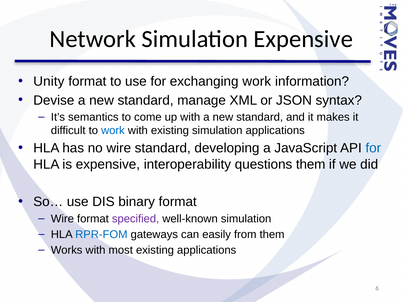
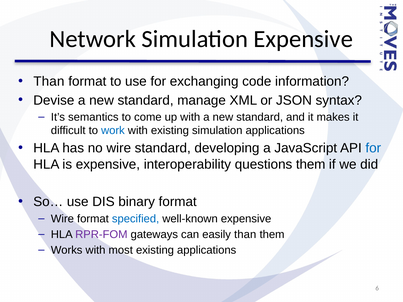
Unity at (49, 82): Unity -> Than
exchanging work: work -> code
specified colour: purple -> blue
well-known simulation: simulation -> expensive
RPR-FOM colour: blue -> purple
easily from: from -> than
